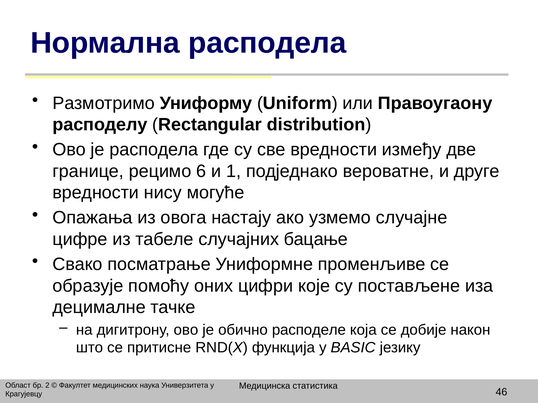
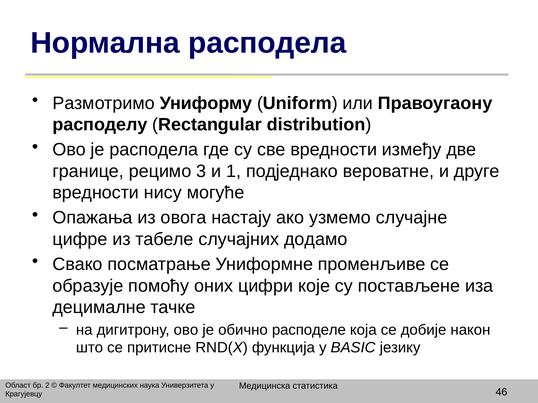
6: 6 -> 3
бацање: бацање -> додамо
